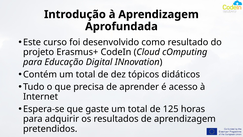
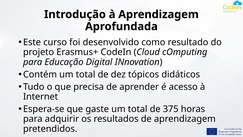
125: 125 -> 375
